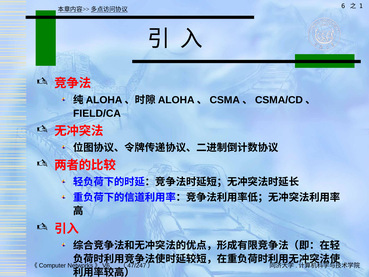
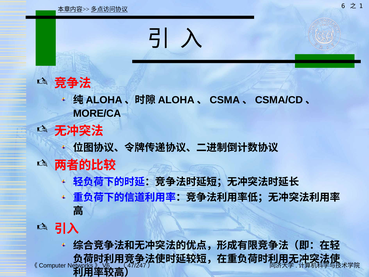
FIELD/CA: FIELD/CA -> MORE/CA
